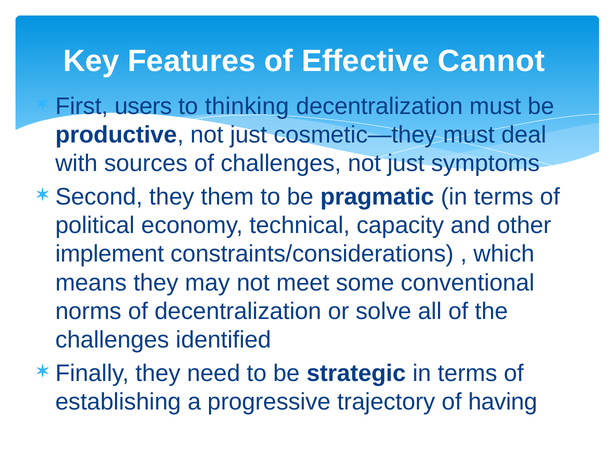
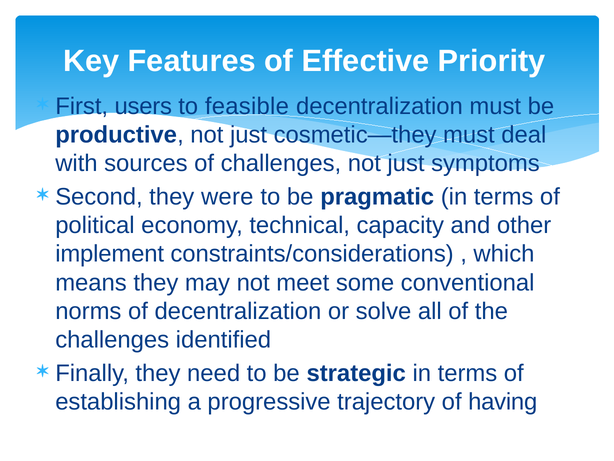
Cannot: Cannot -> Priority
thinking: thinking -> feasible
them: them -> were
